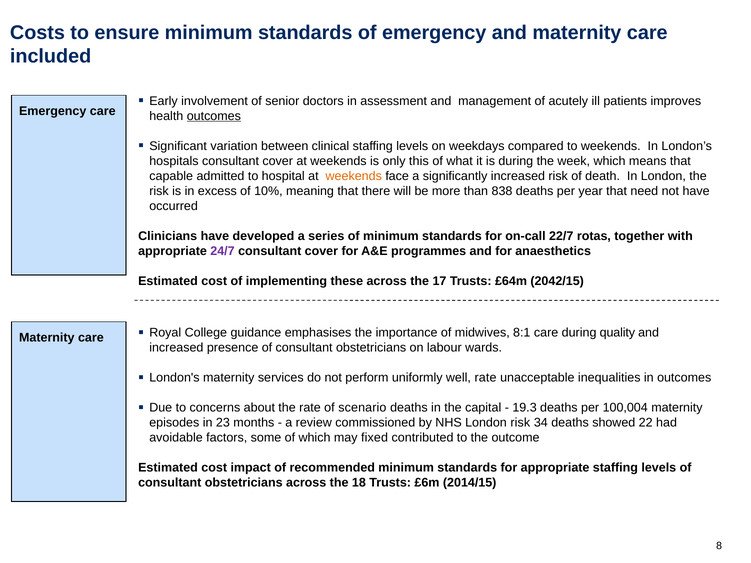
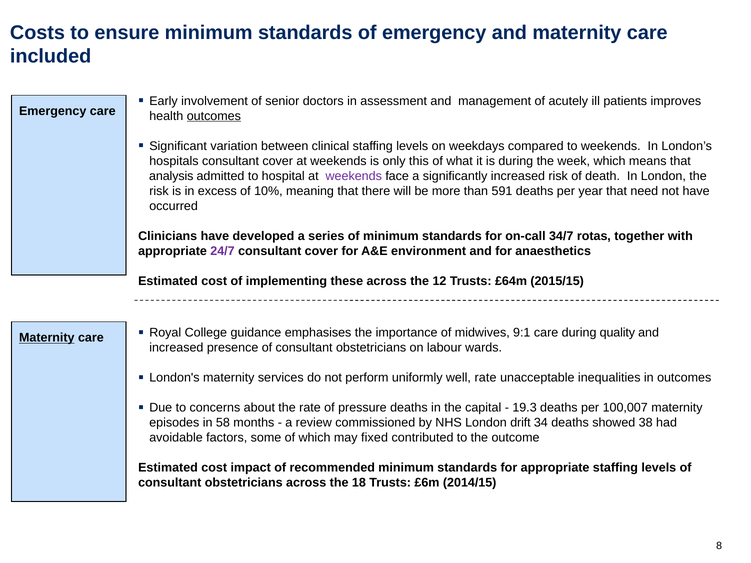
capable: capable -> analysis
weekends at (354, 176) colour: orange -> purple
838: 838 -> 591
22/7: 22/7 -> 34/7
programmes: programmes -> environment
17: 17 -> 12
2042/15: 2042/15 -> 2015/15
Maternity at (47, 338) underline: none -> present
8:1: 8:1 -> 9:1
scenario: scenario -> pressure
100,004: 100,004 -> 100,007
23: 23 -> 58
London risk: risk -> drift
22: 22 -> 38
